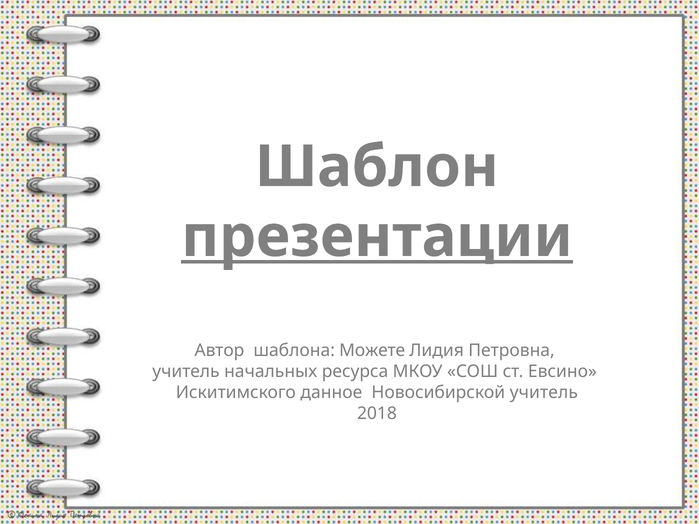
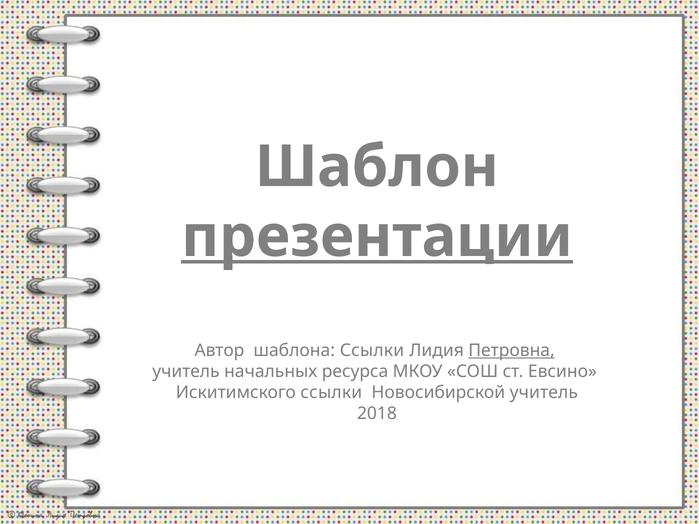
шаблона Можете: Можете -> Ссылки
Петровна underline: none -> present
Искитимского данное: данное -> ссылки
